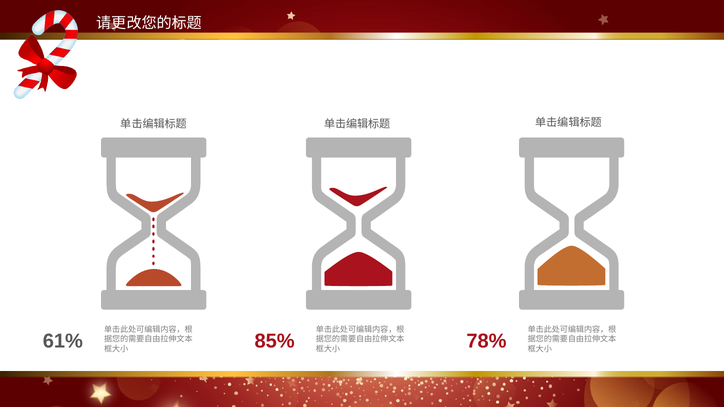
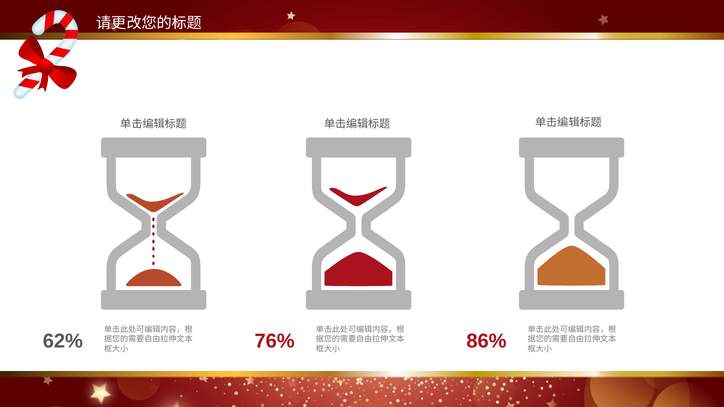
61%: 61% -> 62%
85%: 85% -> 76%
78%: 78% -> 86%
